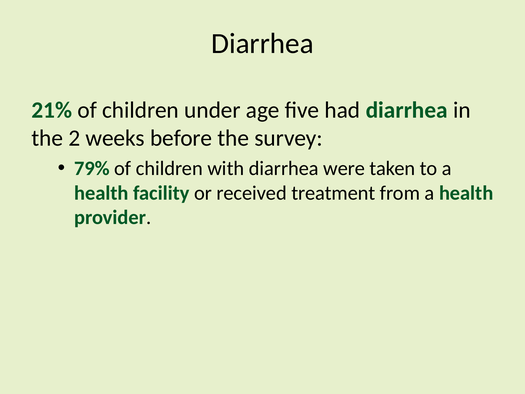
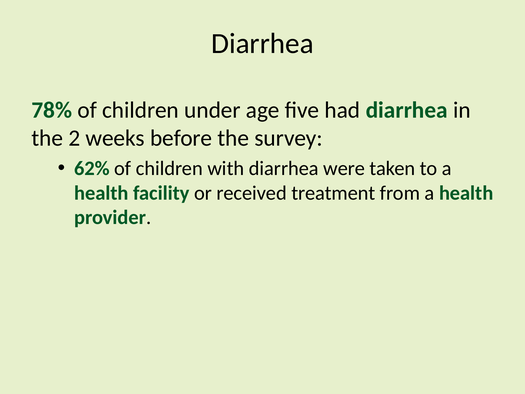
21%: 21% -> 78%
79%: 79% -> 62%
